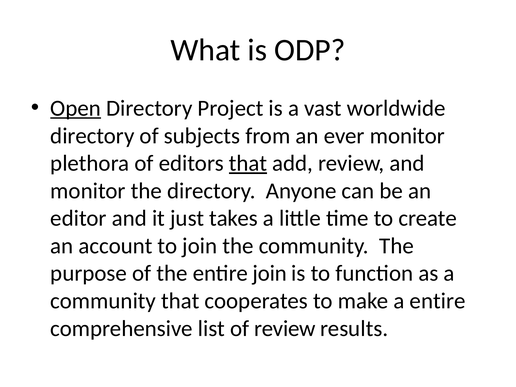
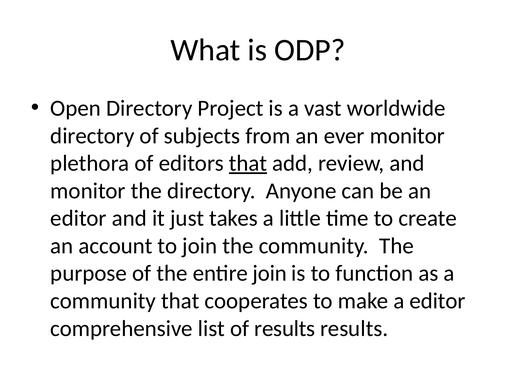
Open underline: present -> none
a entire: entire -> editor
of review: review -> results
